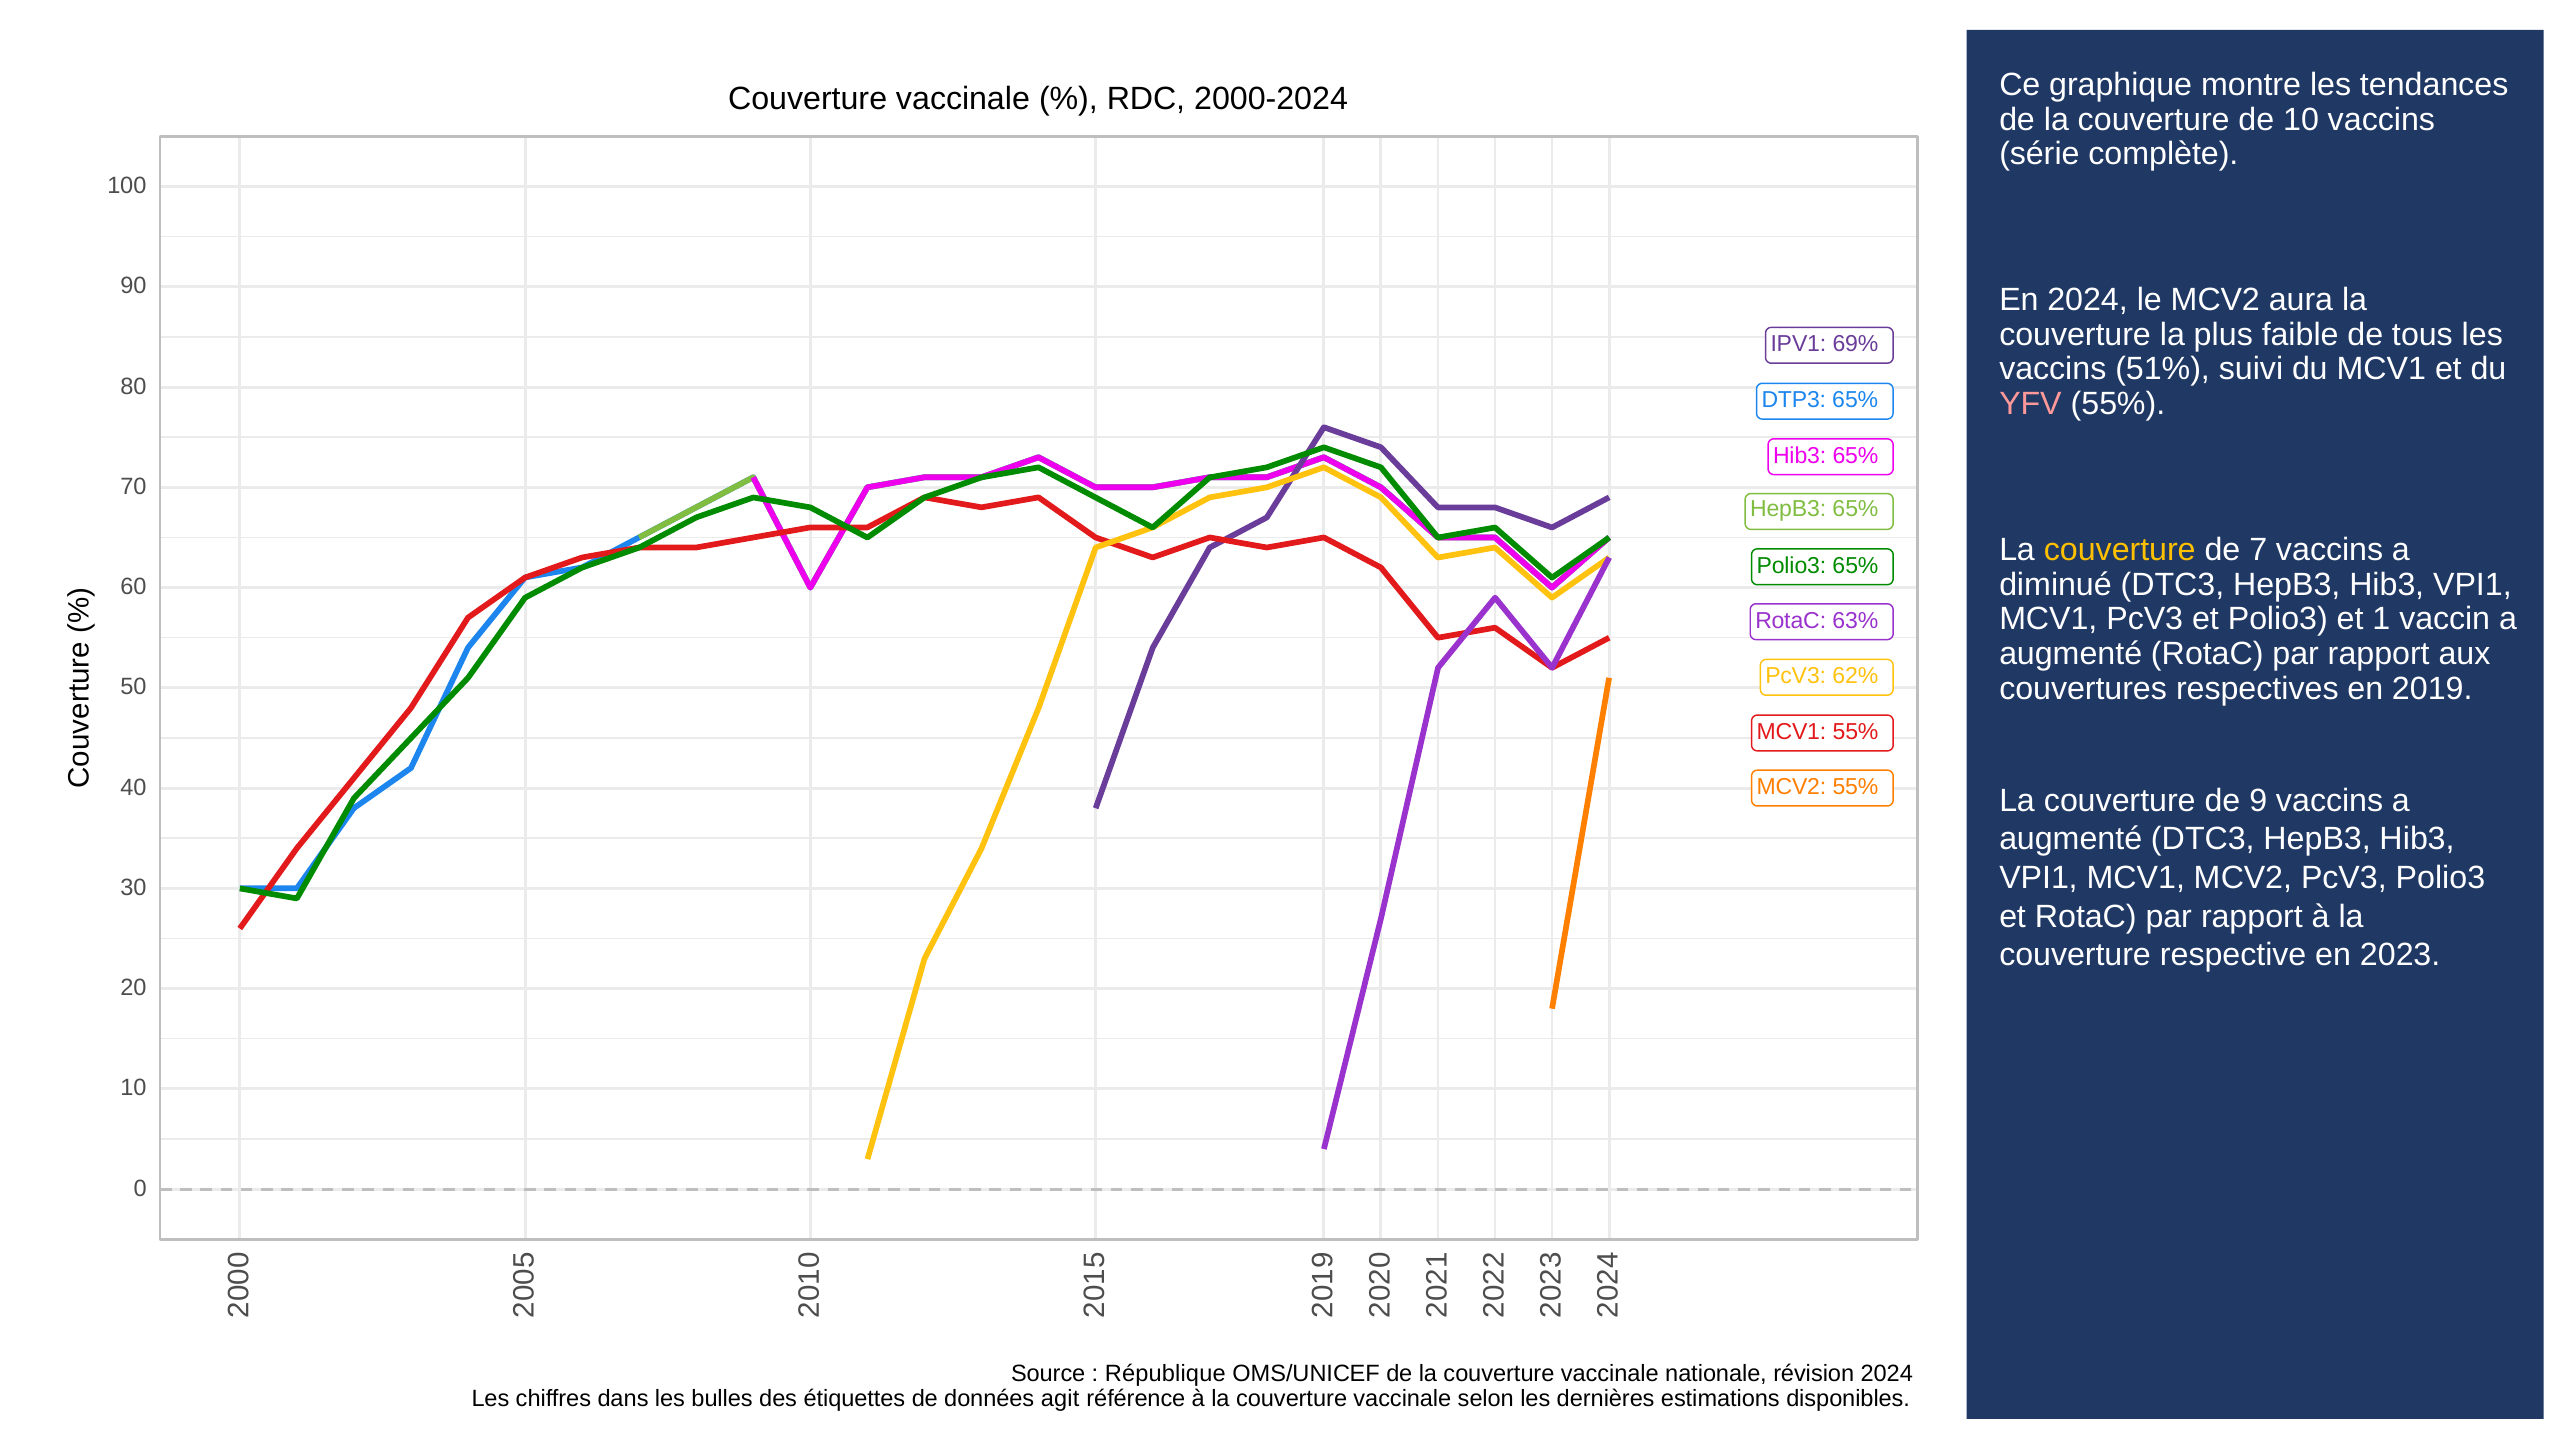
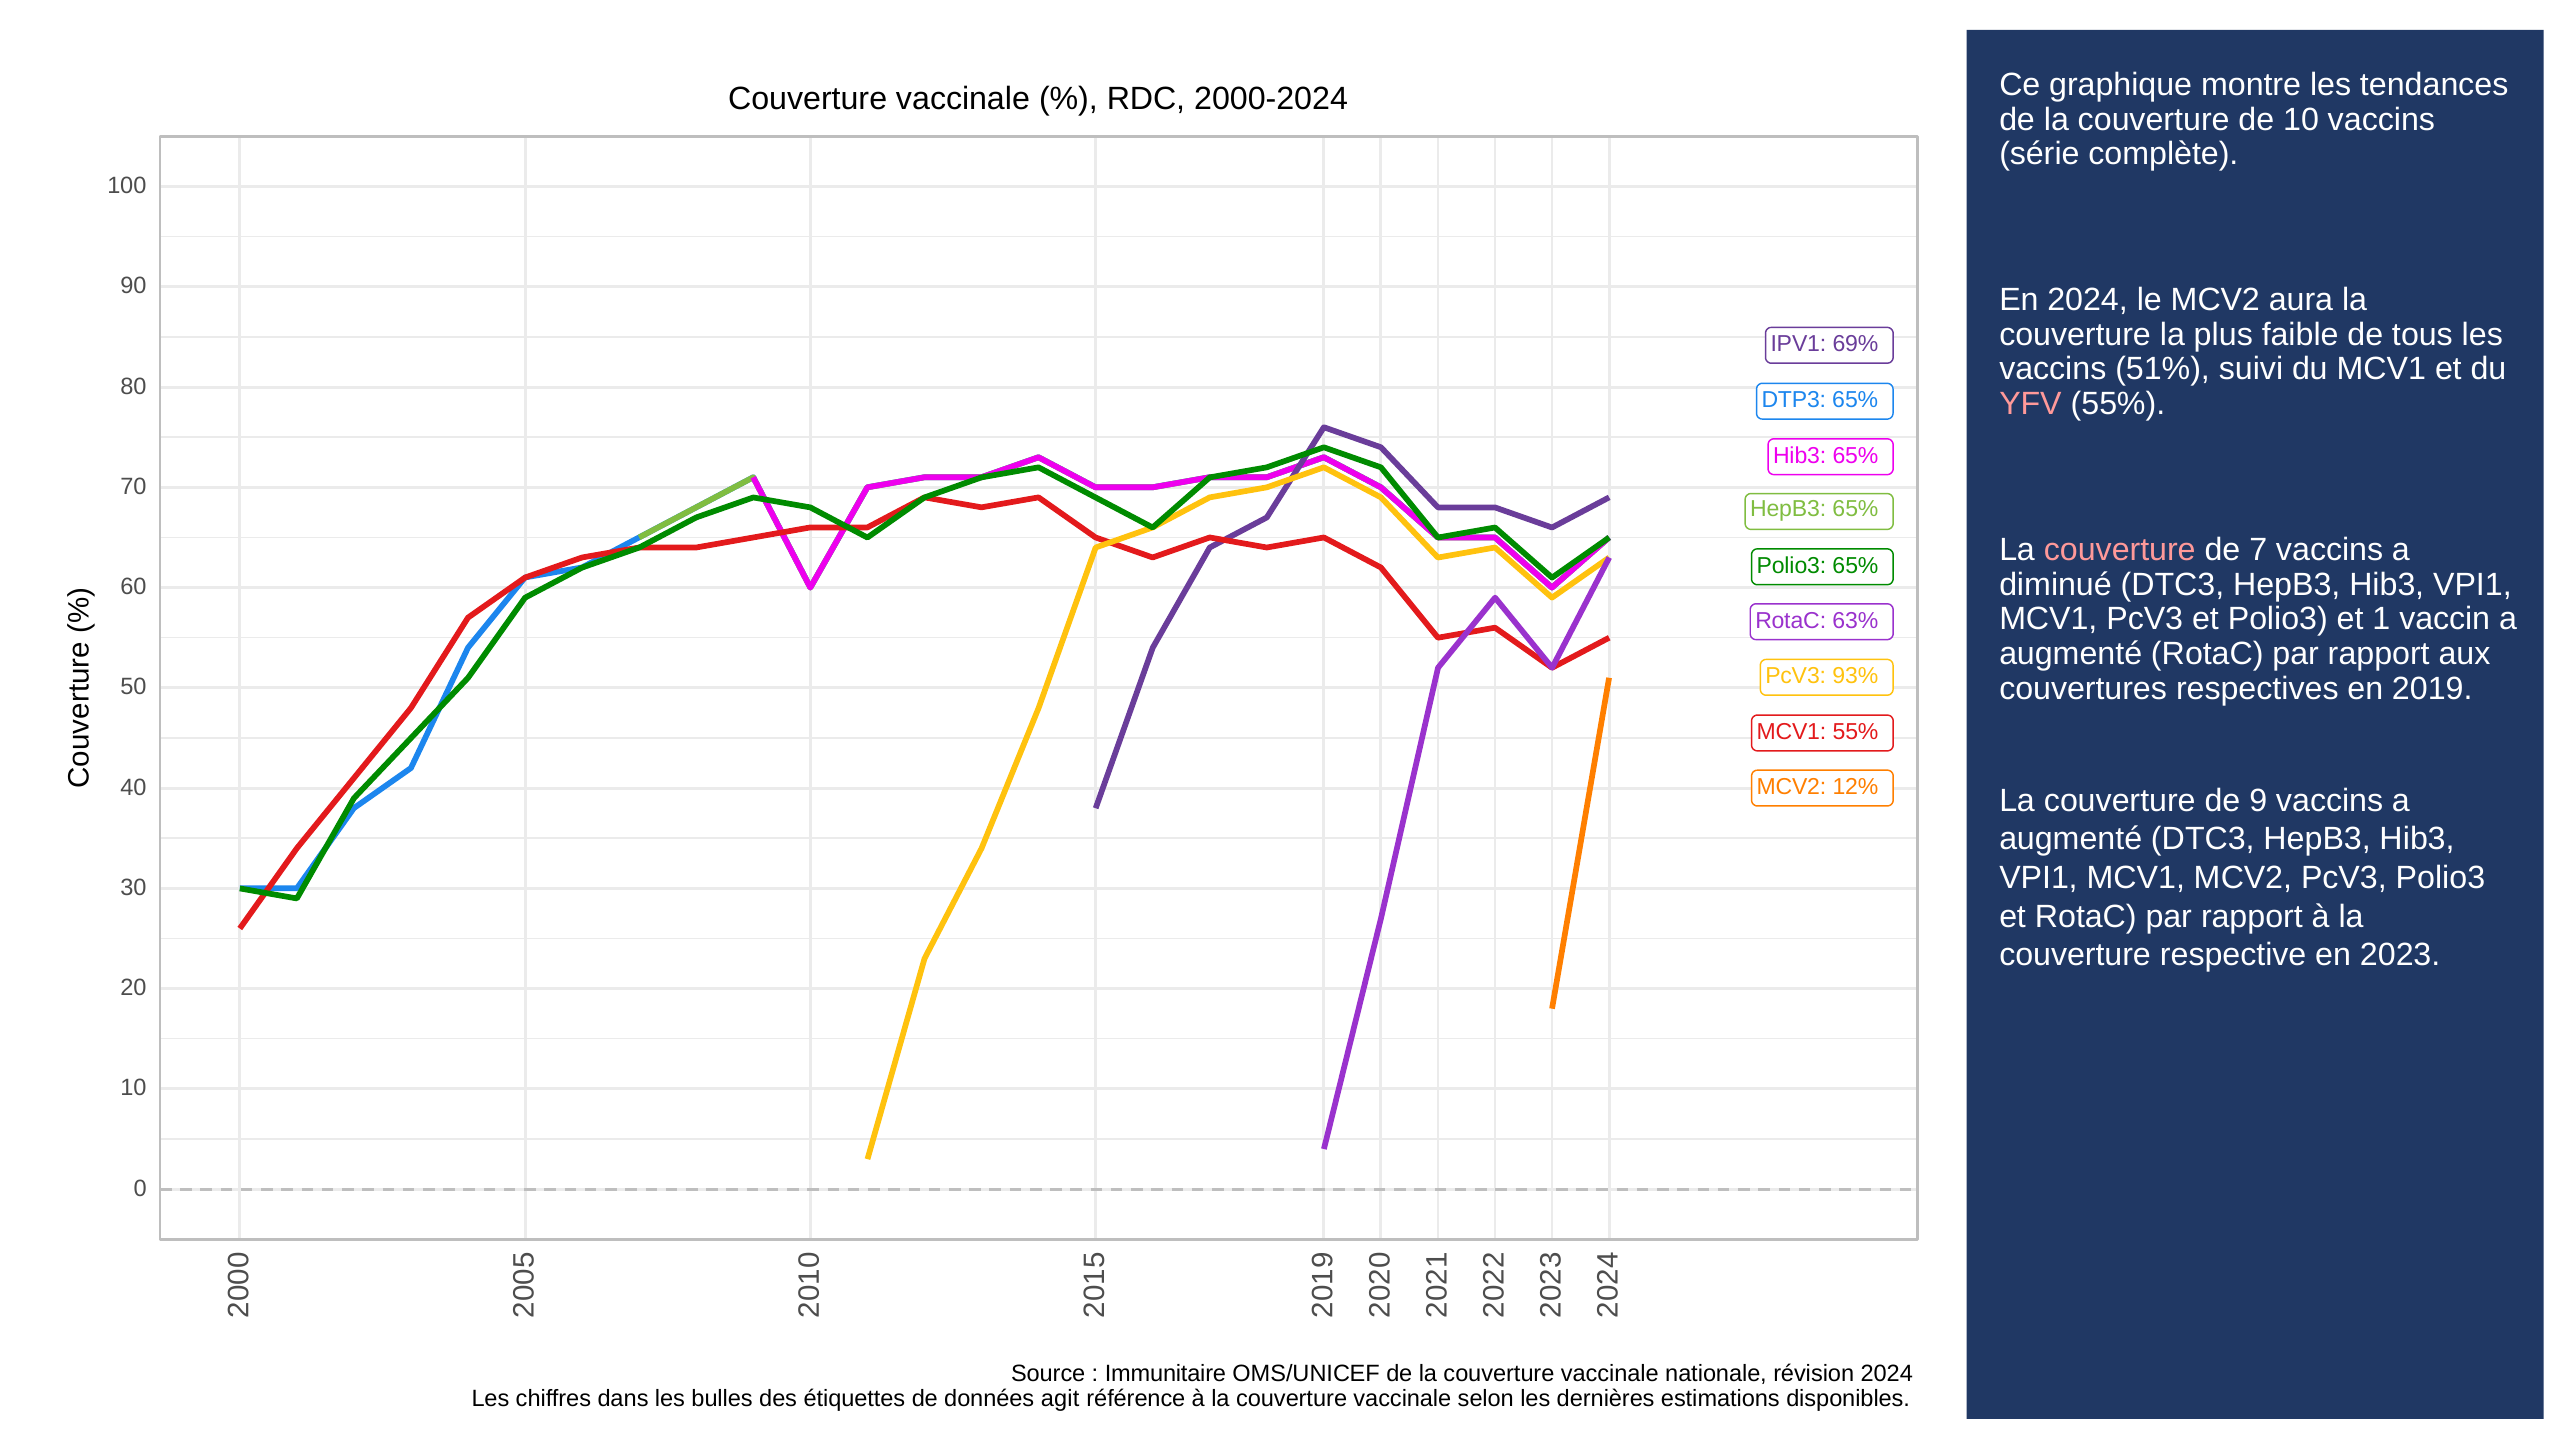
couverture at (2120, 550) colour: yellow -> pink
62%: 62% -> 93%
MCV2 55%: 55% -> 12%
République: République -> Immunitaire
